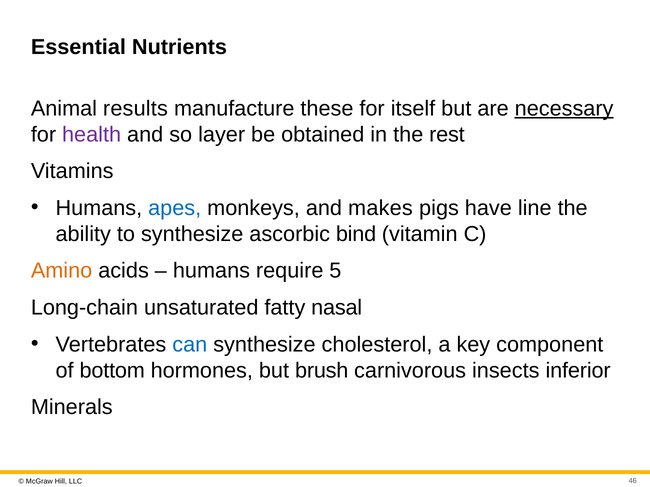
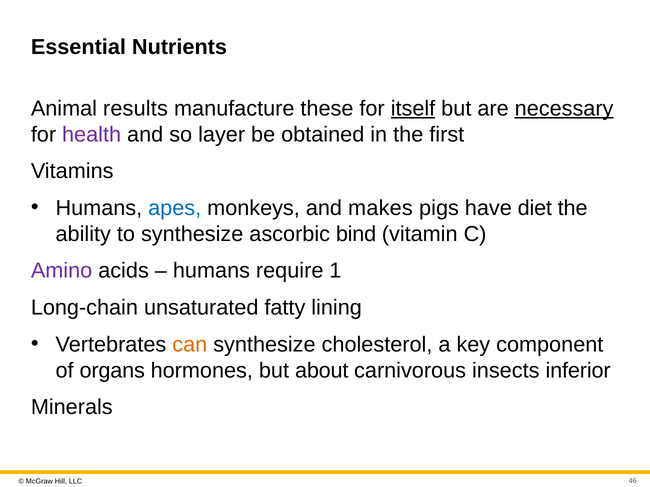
itself underline: none -> present
rest: rest -> first
line: line -> diet
Amino colour: orange -> purple
5: 5 -> 1
nasal: nasal -> lining
can colour: blue -> orange
bottom: bottom -> organs
brush: brush -> about
